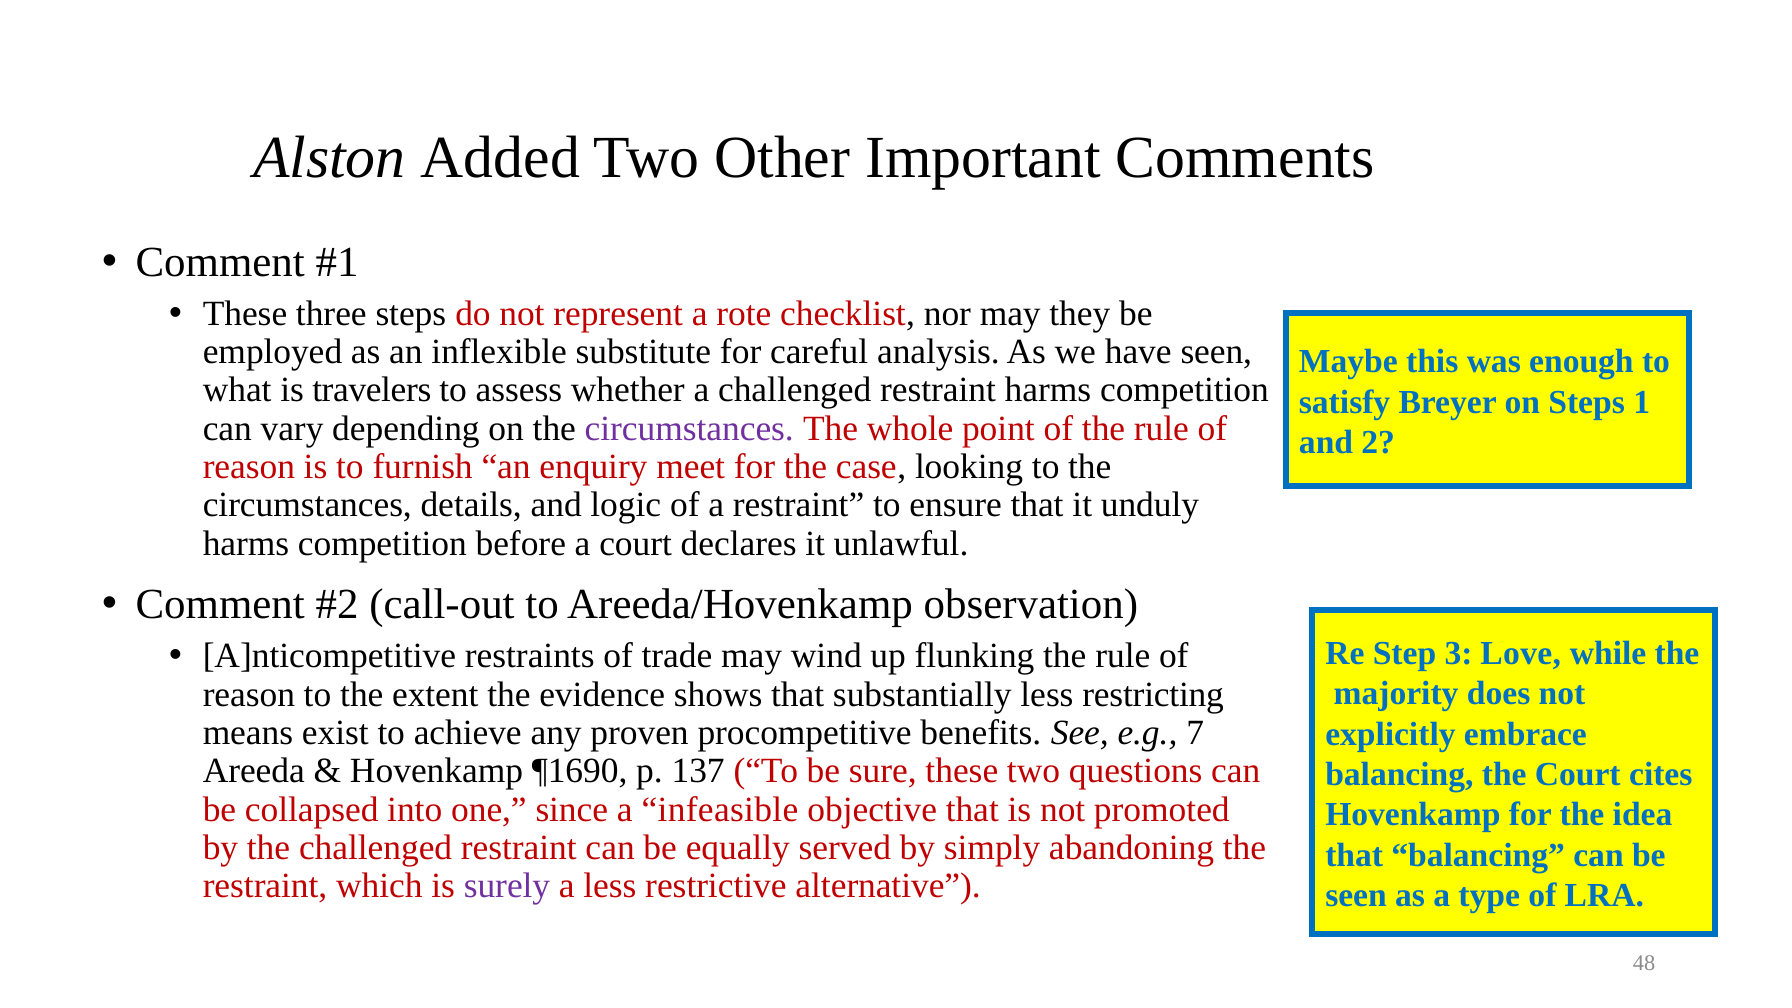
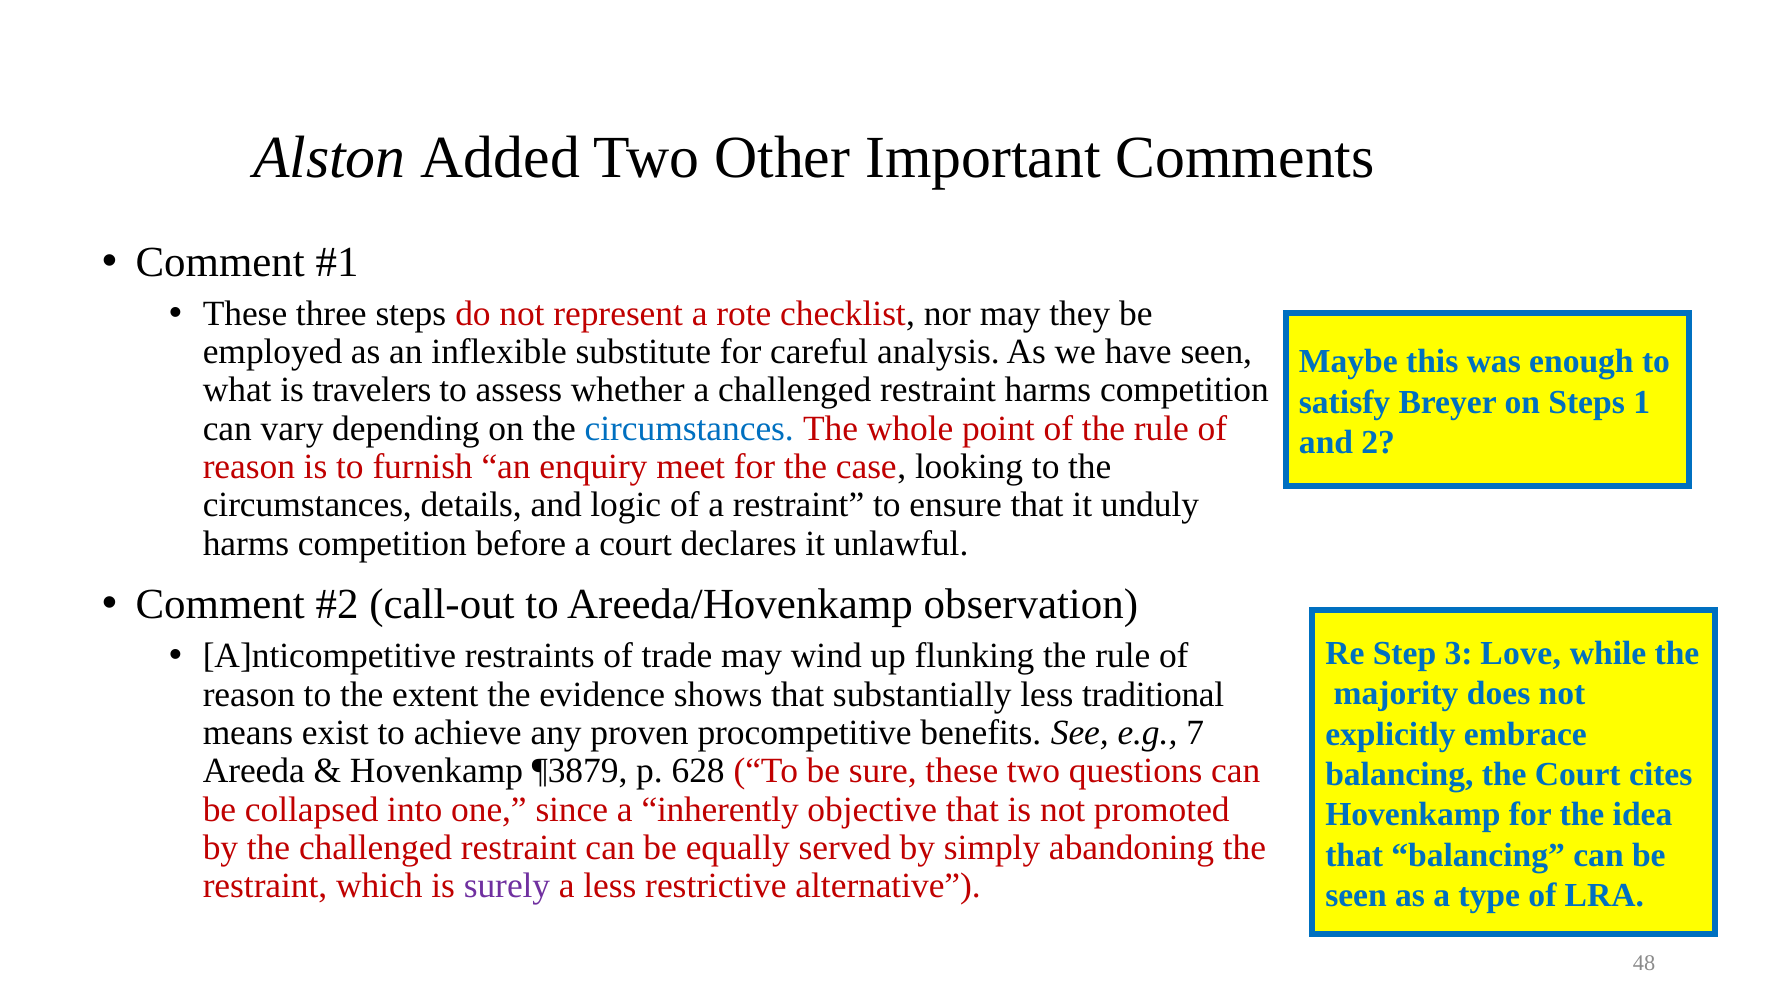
circumstances at (689, 429) colour: purple -> blue
restricting: restricting -> traditional
¶1690: ¶1690 -> ¶3879
137: 137 -> 628
infeasible: infeasible -> inherently
